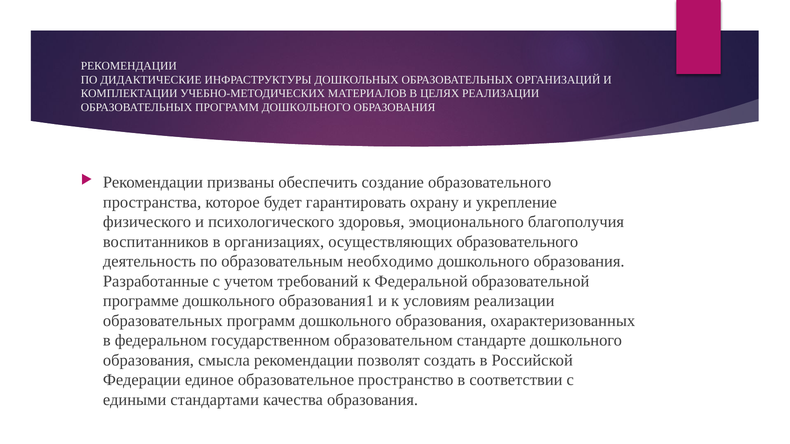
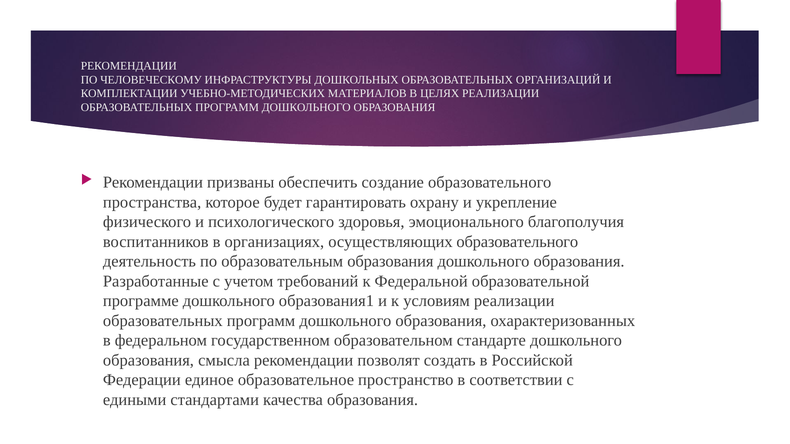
ДИДАКТИЧЕСКИЕ: ДИДАКТИЧЕСКИЕ -> ЧЕЛОВЕЧЕСКОМУ
образовательным необходимо: необходимо -> образования
